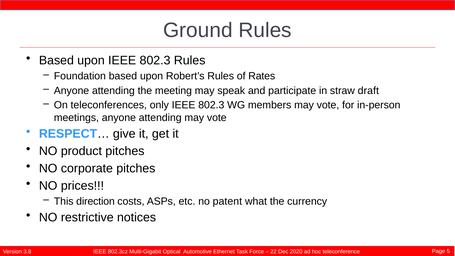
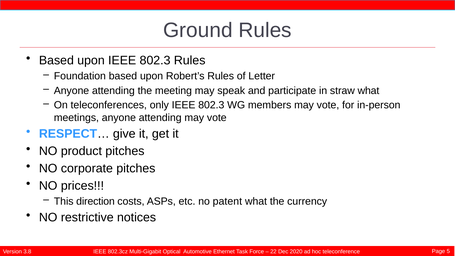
Rates: Rates -> Letter
straw draft: draft -> what
